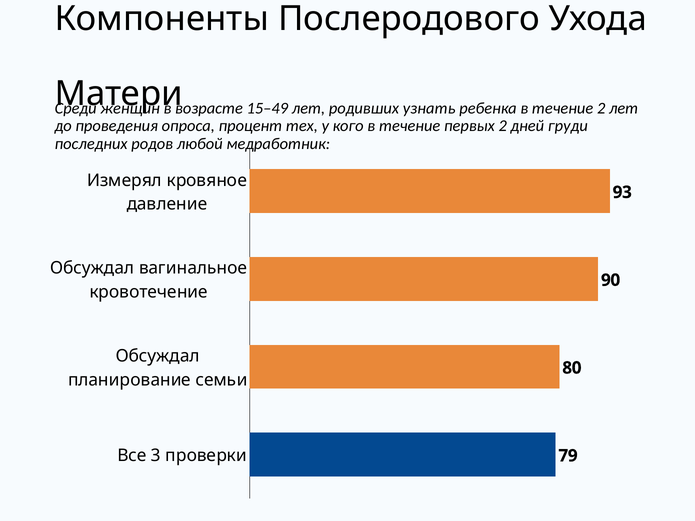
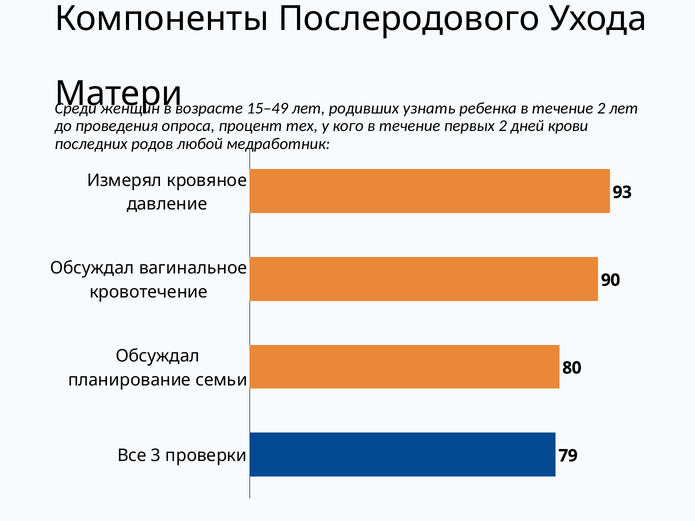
груди: груди -> крови
